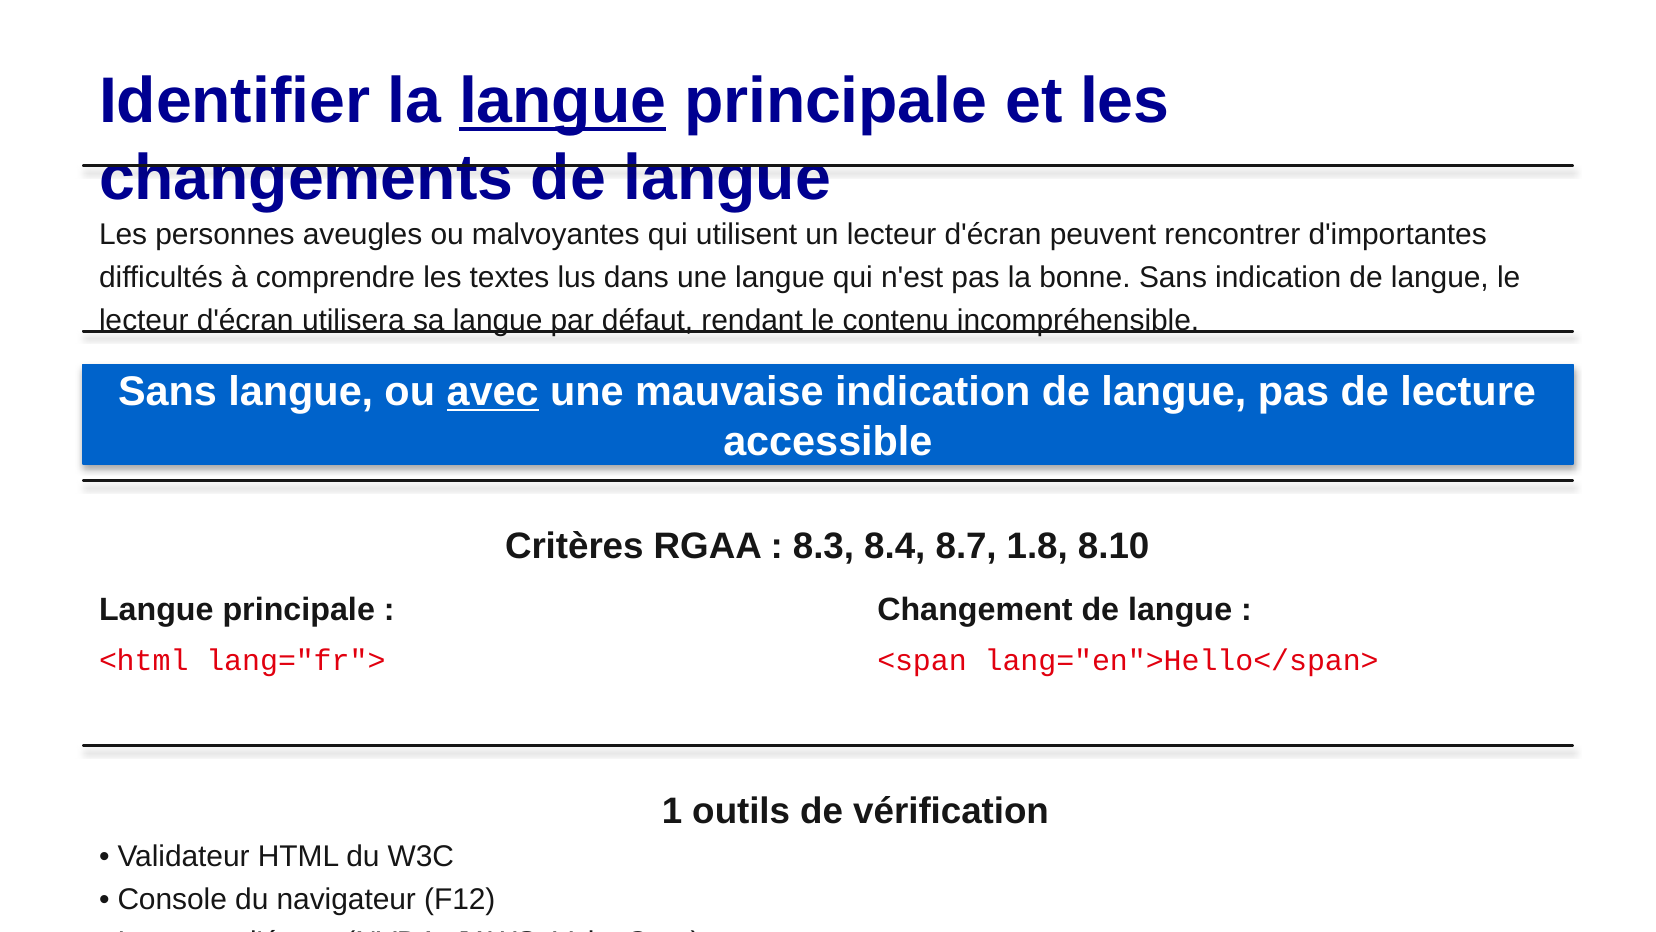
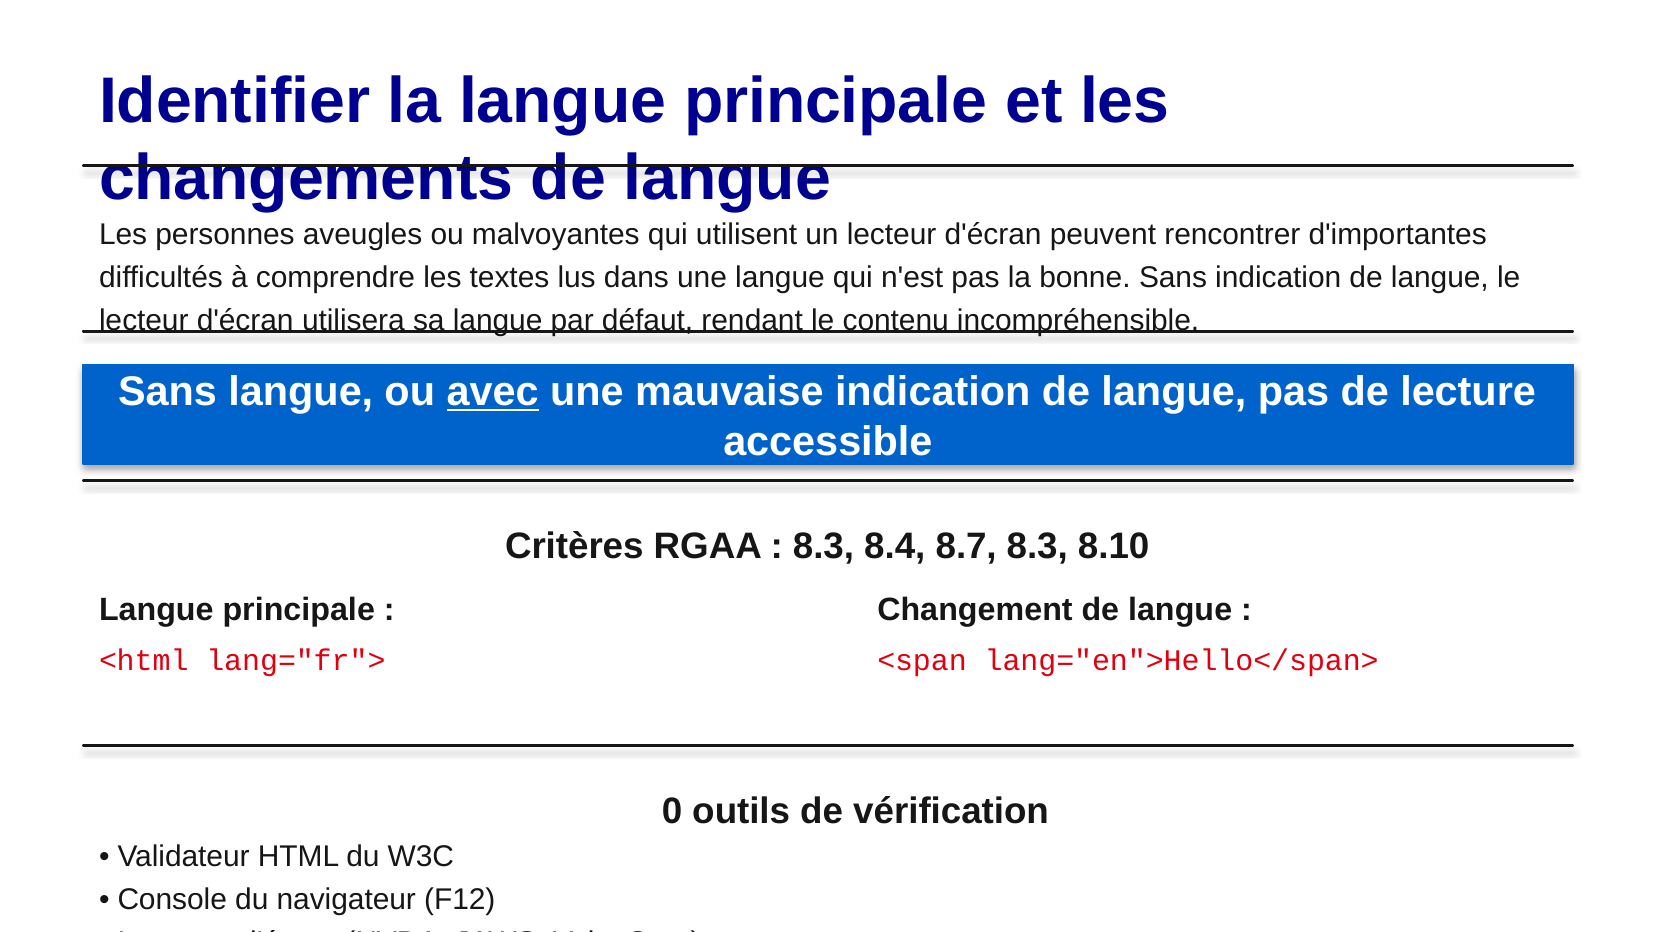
langue at (563, 101) underline: present -> none
8.7 1.8: 1.8 -> 8.3
1: 1 -> 0
